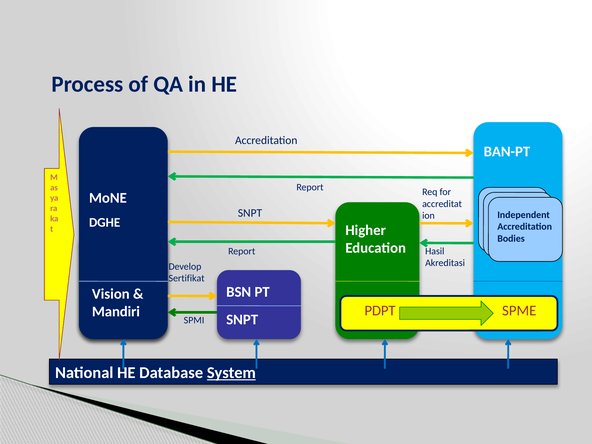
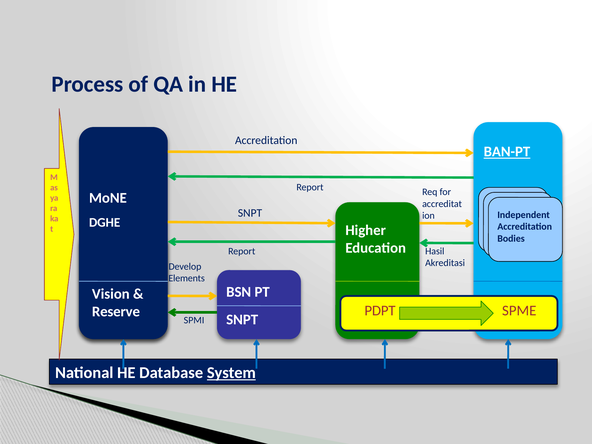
BAN-PT underline: none -> present
Sertifikat: Sertifikat -> Elements
Mandiri at (116, 312): Mandiri -> Reserve
